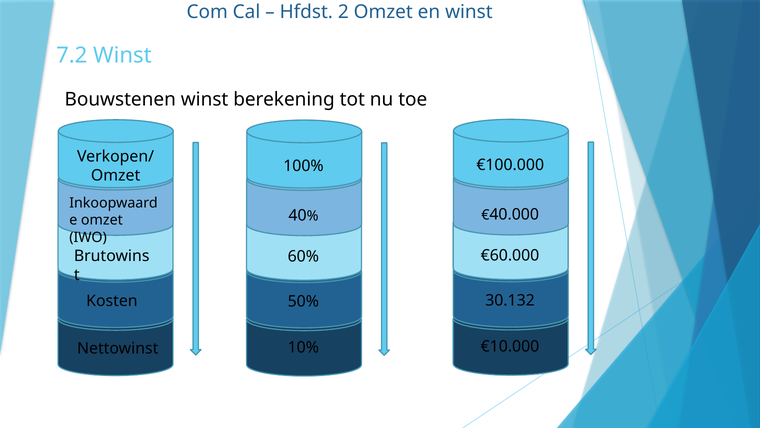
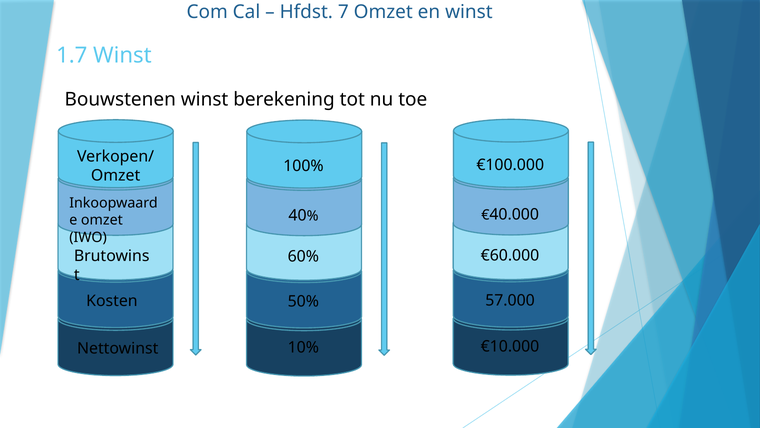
2: 2 -> 7
7.2: 7.2 -> 1.7
30.132: 30.132 -> 57.000
